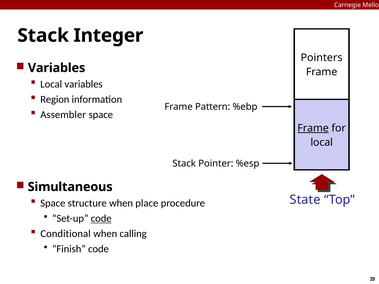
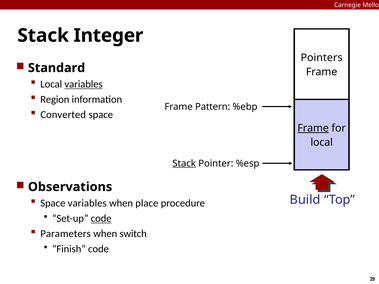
Variables at (57, 68): Variables -> Standard
variables at (84, 84) underline: none -> present
Assembler: Assembler -> Converted
Stack at (184, 164) underline: none -> present
Simultaneous: Simultaneous -> Observations
State: State -> Build
Space structure: structure -> variables
Conditional: Conditional -> Parameters
calling: calling -> switch
